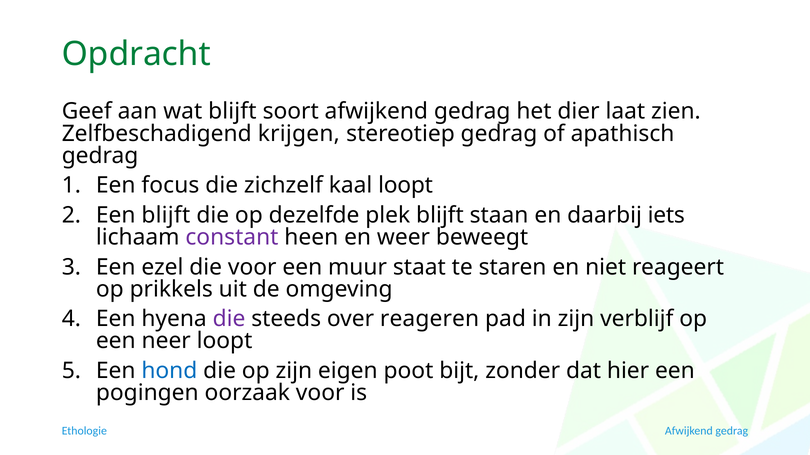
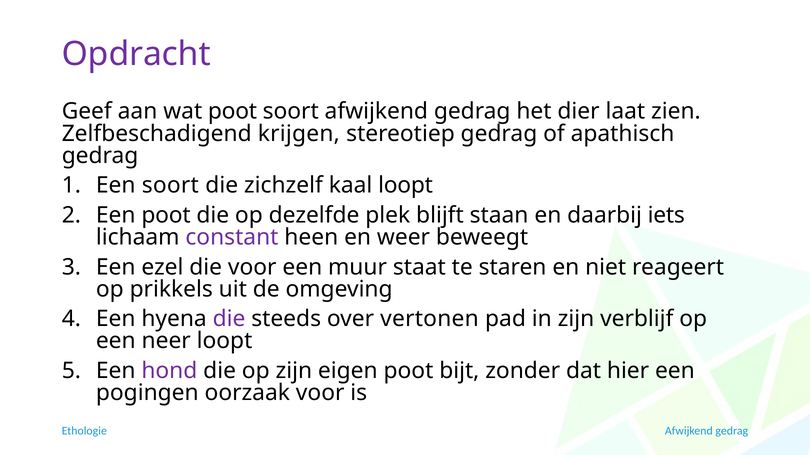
Opdracht colour: green -> purple
wat blijft: blijft -> poot
Een focus: focus -> soort
Een blijft: blijft -> poot
reageren: reageren -> vertonen
hond colour: blue -> purple
